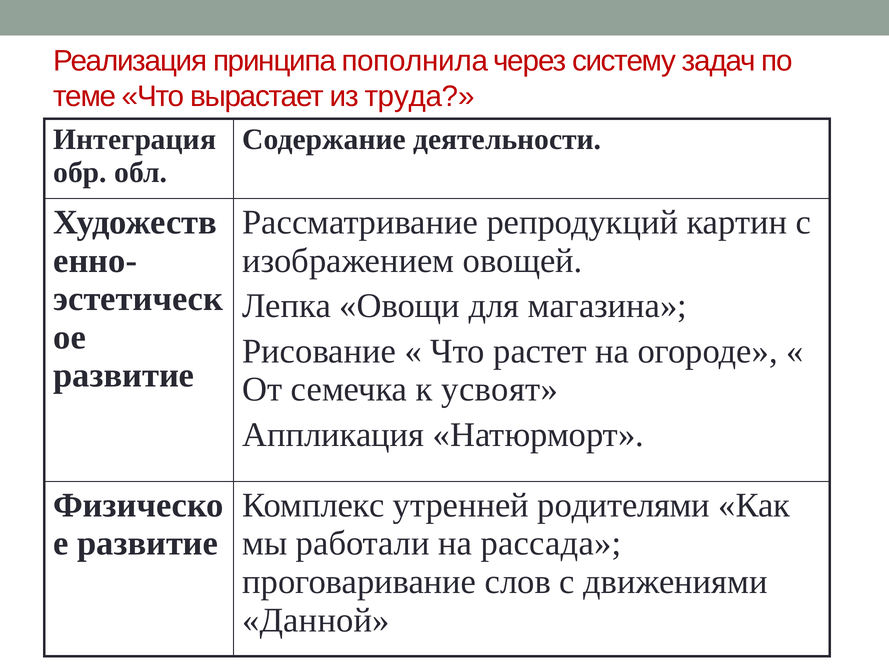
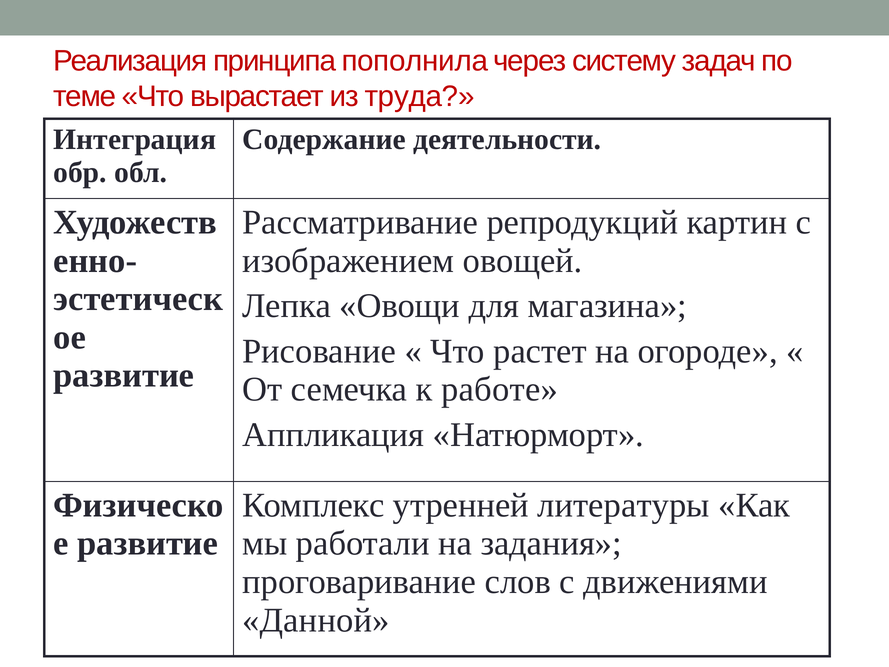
усвоят: усвоят -> работе
родителями: родителями -> литературы
рассада: рассада -> задания
